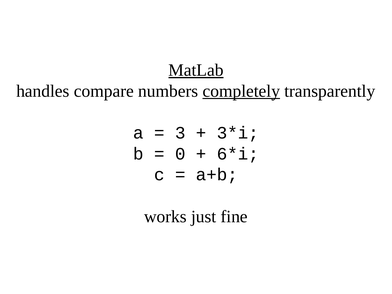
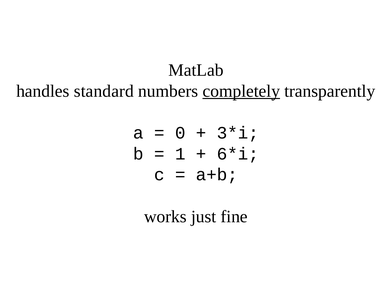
MatLab underline: present -> none
compare: compare -> standard
3: 3 -> 0
0: 0 -> 1
